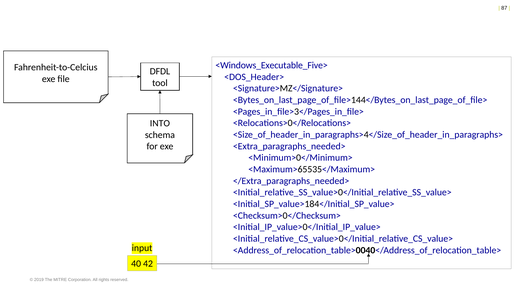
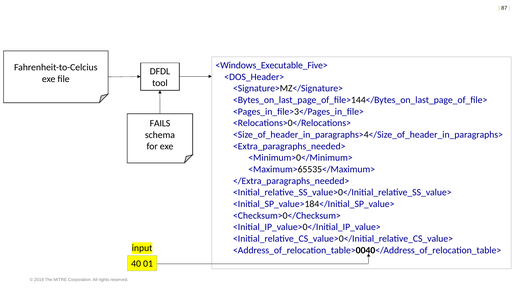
INTO: INTO -> FAILS
42: 42 -> 01
